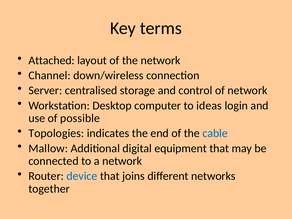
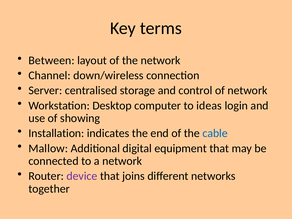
Attached: Attached -> Between
possible: possible -> showing
Topologies: Topologies -> Installation
device colour: blue -> purple
